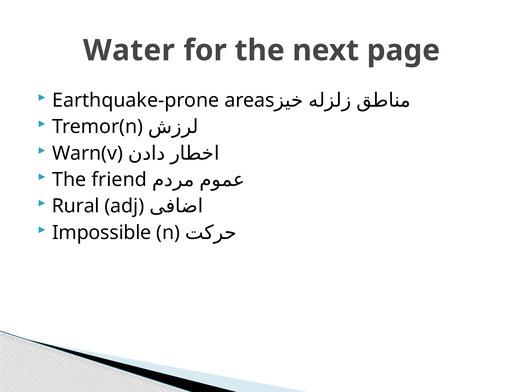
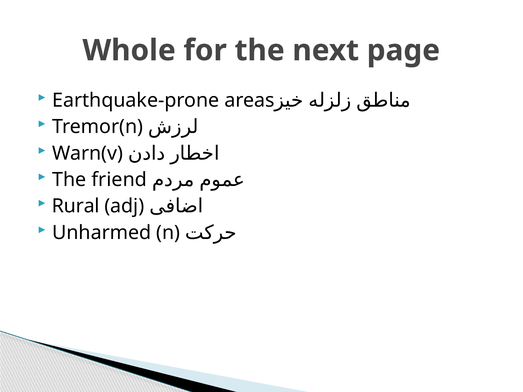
Water: Water -> Whole
Impossible: Impossible -> Unharmed
